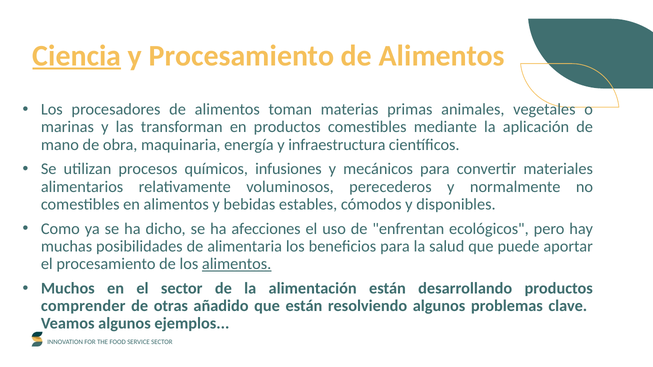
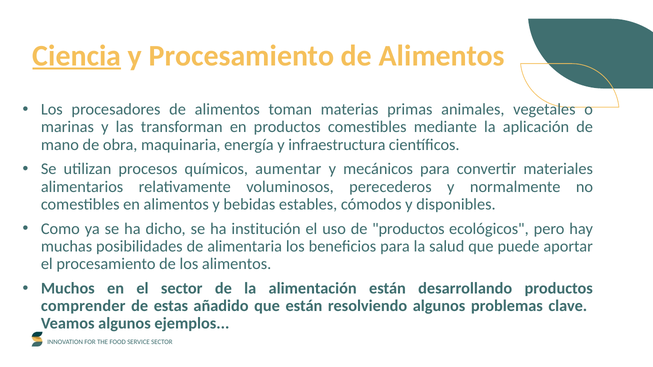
infusiones: infusiones -> aumentar
afecciones: afecciones -> institución
de enfrentan: enfrentan -> productos
alimentos at (237, 264) underline: present -> none
otras: otras -> estas
